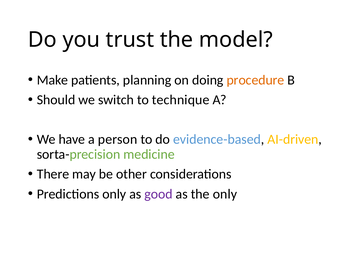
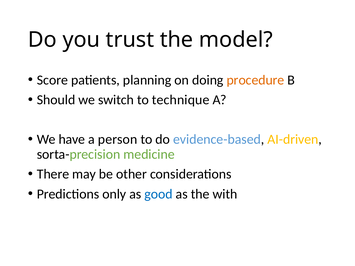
Make: Make -> Score
good colour: purple -> blue
the only: only -> with
